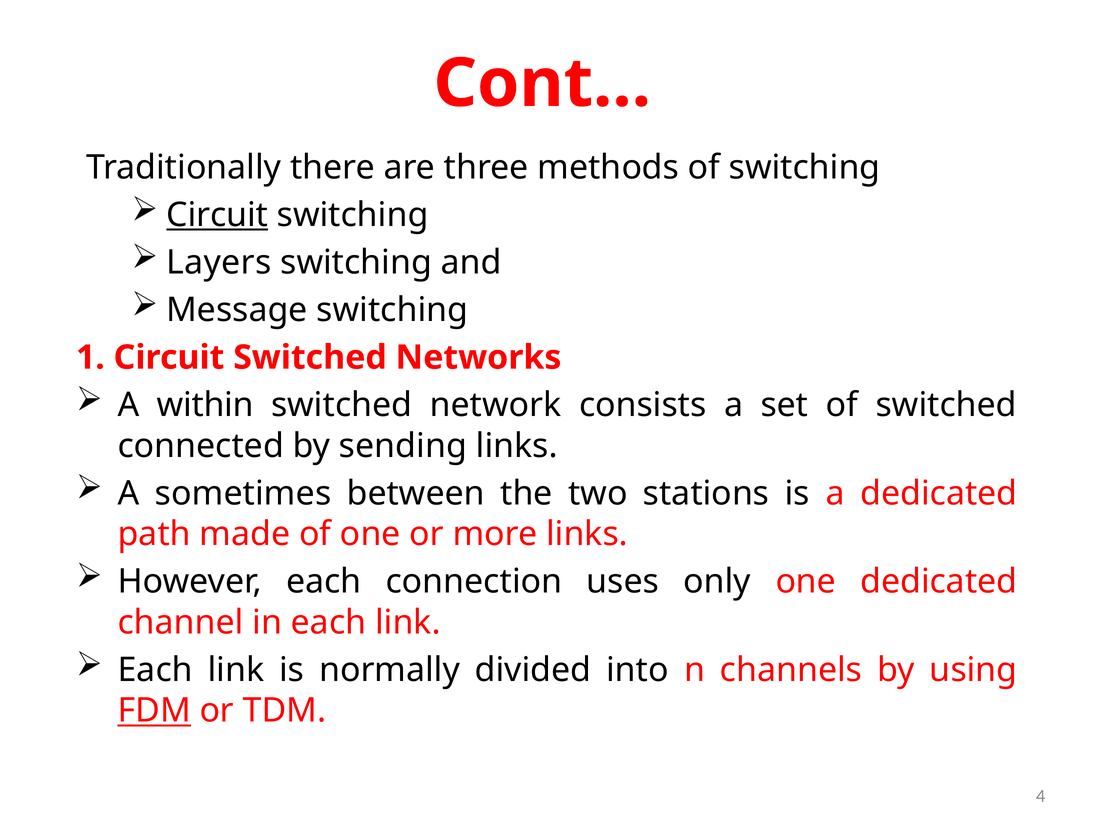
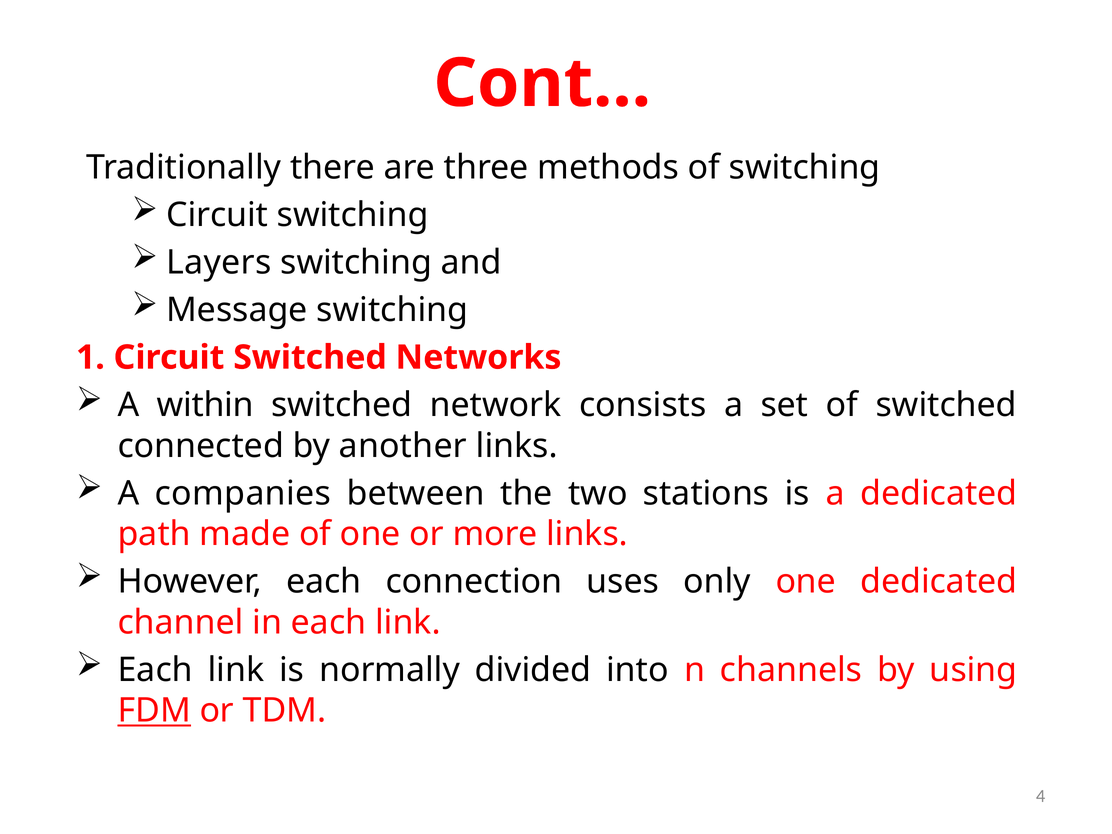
Circuit at (217, 215) underline: present -> none
sending: sending -> another
sometimes: sometimes -> companies
